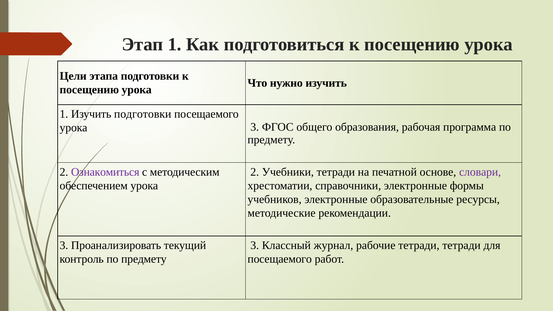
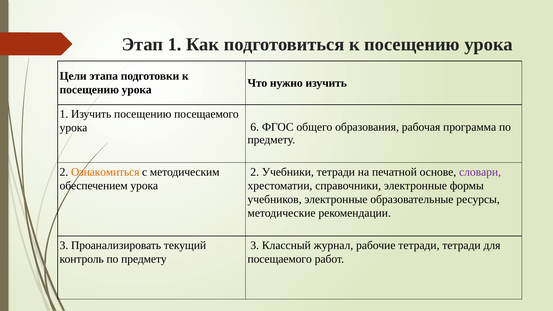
Изучить подготовки: подготовки -> посещению
урока 3: 3 -> 6
Ознакомиться colour: purple -> orange
